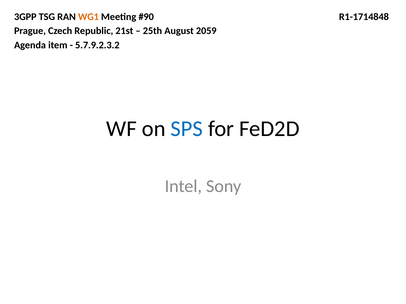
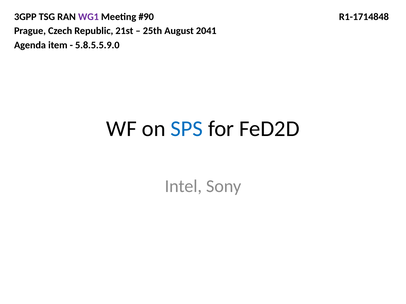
WG1 colour: orange -> purple
2059: 2059 -> 2041
5.7.9.2.3.2: 5.7.9.2.3.2 -> 5.8.5.5.9.0
